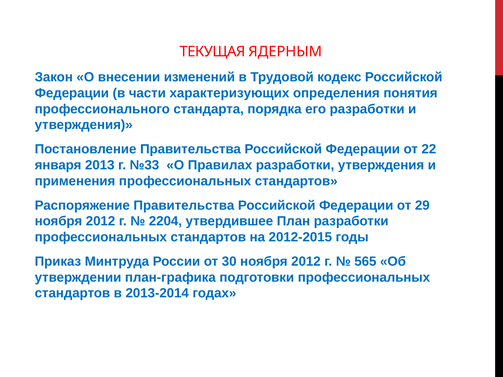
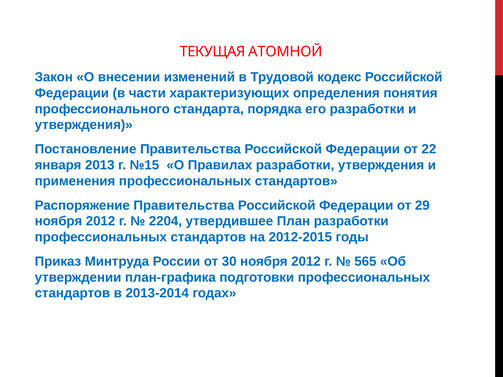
ЯДЕРНЫМ: ЯДЕРНЫМ -> АТОМНОЙ
№33: №33 -> №15
